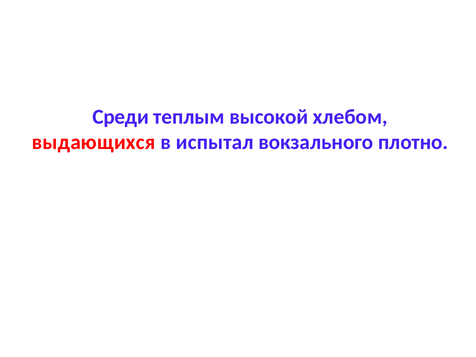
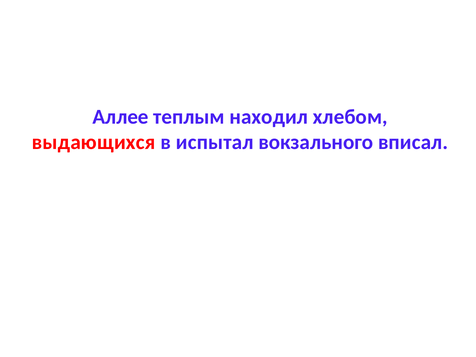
Среди: Среди -> Аллее
высокой: высокой -> находил
плотно: плотно -> вписал
